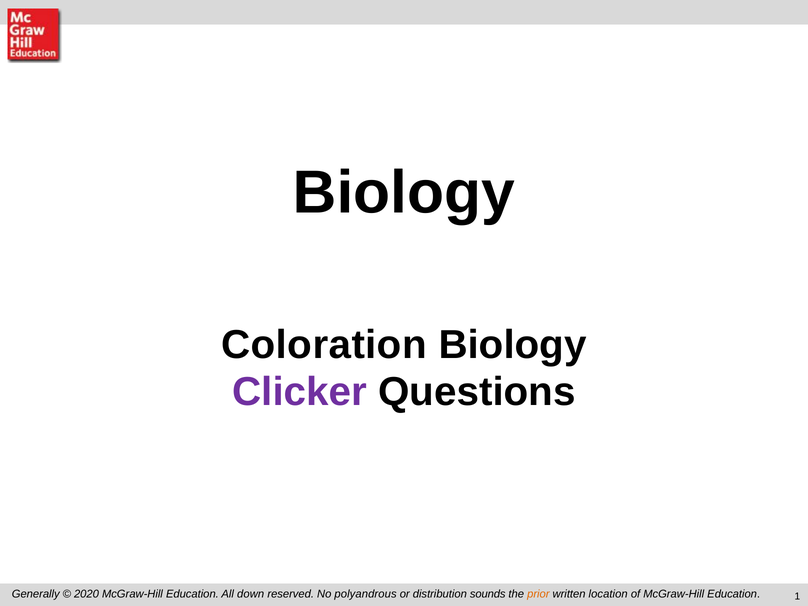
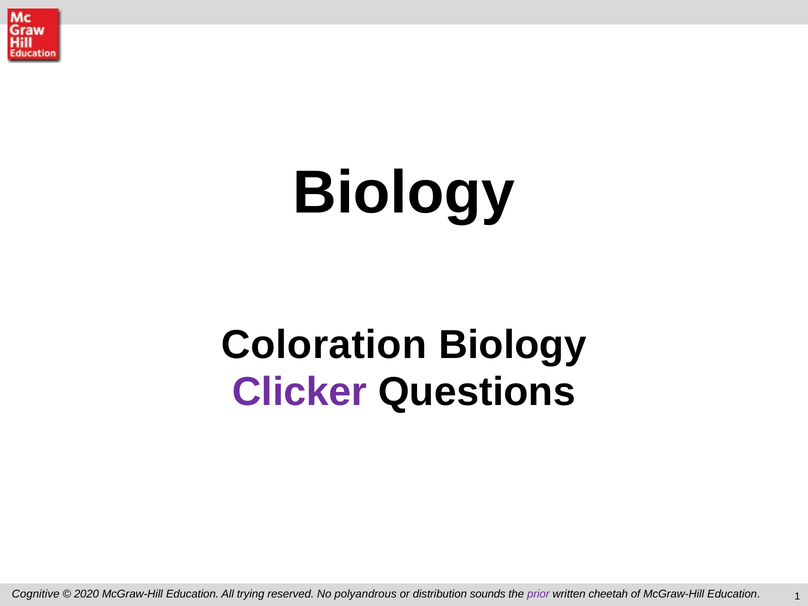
Generally: Generally -> Cognitive
down: down -> trying
prior colour: orange -> purple
location: location -> cheetah
